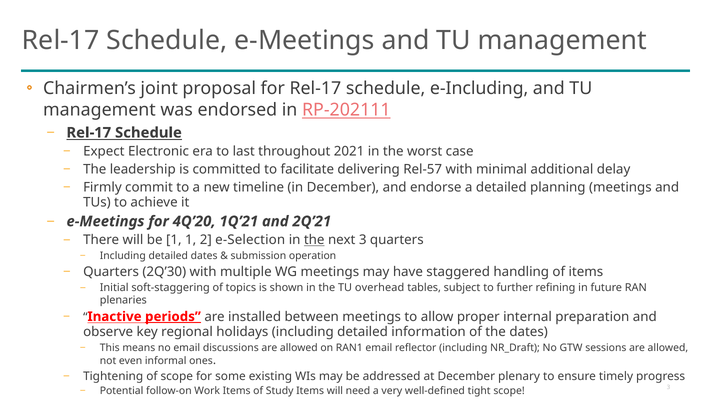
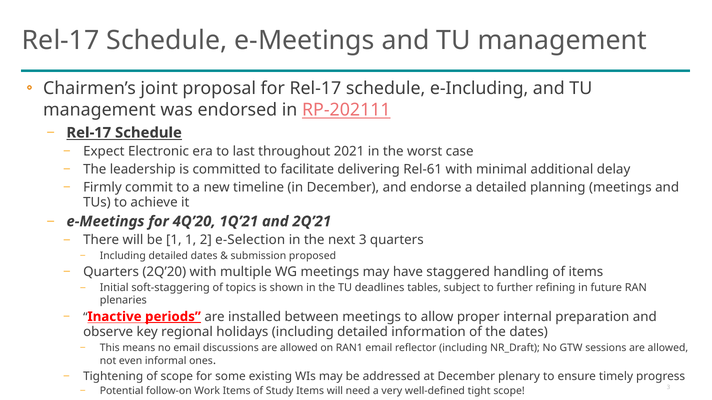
Rel-57: Rel-57 -> Rel-61
the at (314, 240) underline: present -> none
operation: operation -> proposed
2Q’30: 2Q’30 -> 2Q’20
overhead: overhead -> deadlines
